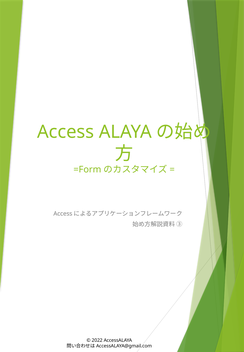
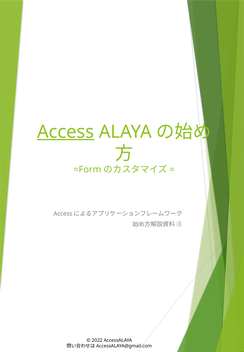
Access underline: none -> present
